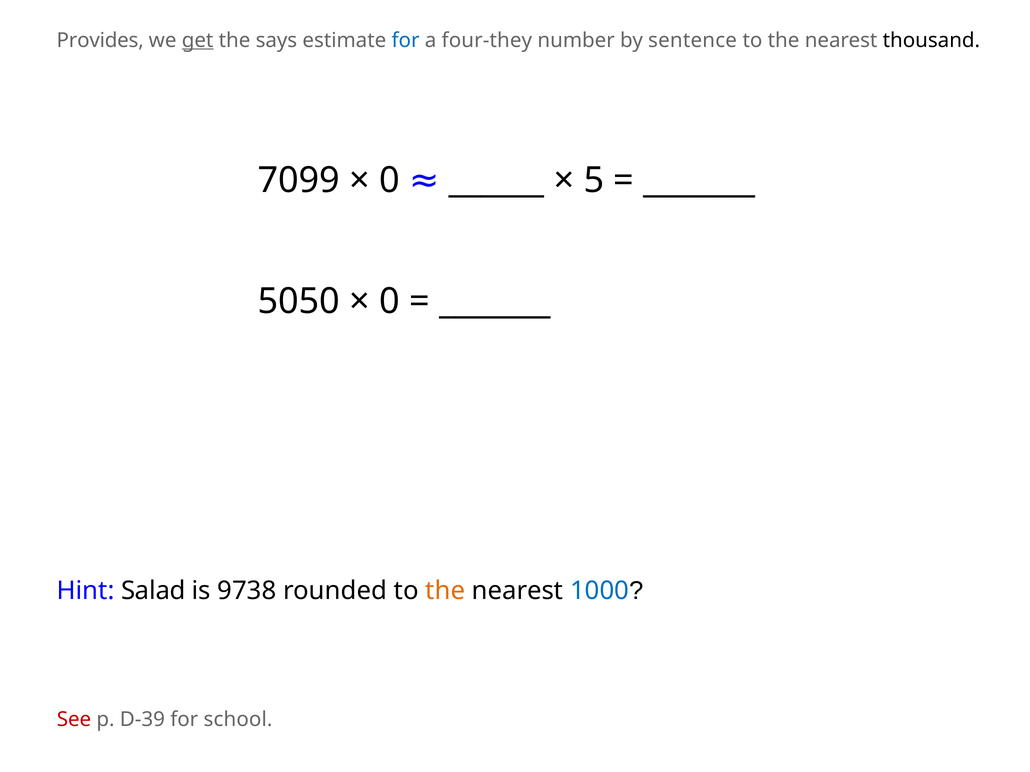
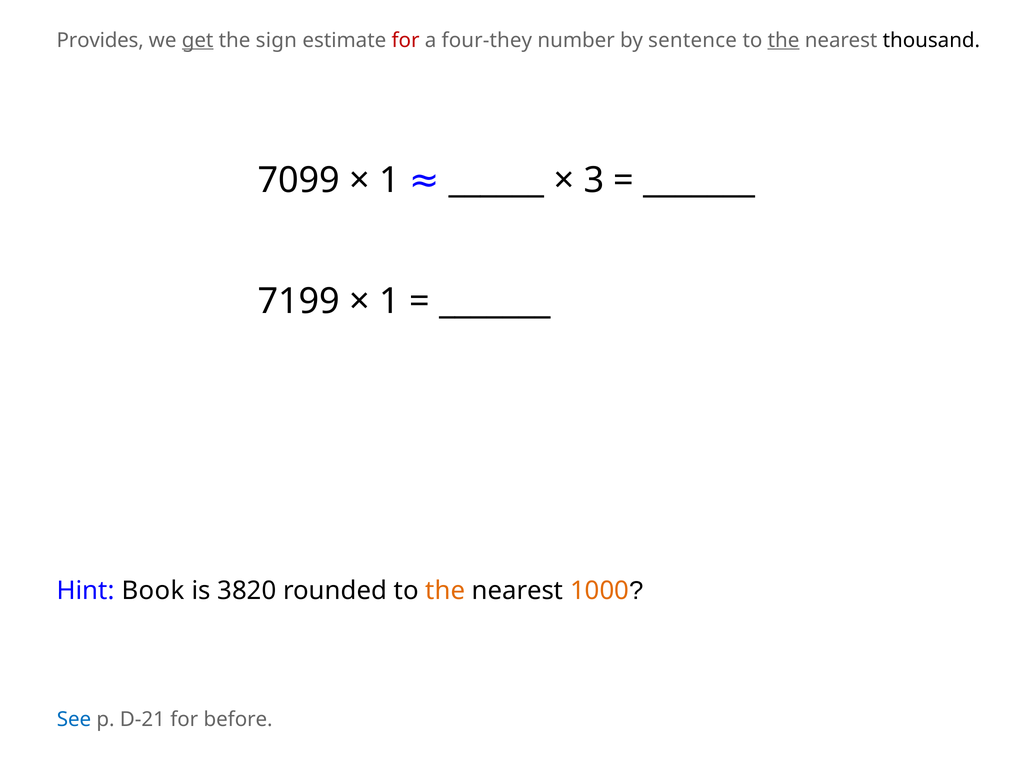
says: says -> sign
for at (406, 40) colour: blue -> red
the at (784, 40) underline: none -> present
0 at (389, 181): 0 -> 1
5: 5 -> 3
5050: 5050 -> 7199
0 at (389, 302): 0 -> 1
Salad: Salad -> Book
9738: 9738 -> 3820
1000 colour: blue -> orange
See colour: red -> blue
D-39: D-39 -> D-21
school: school -> before
